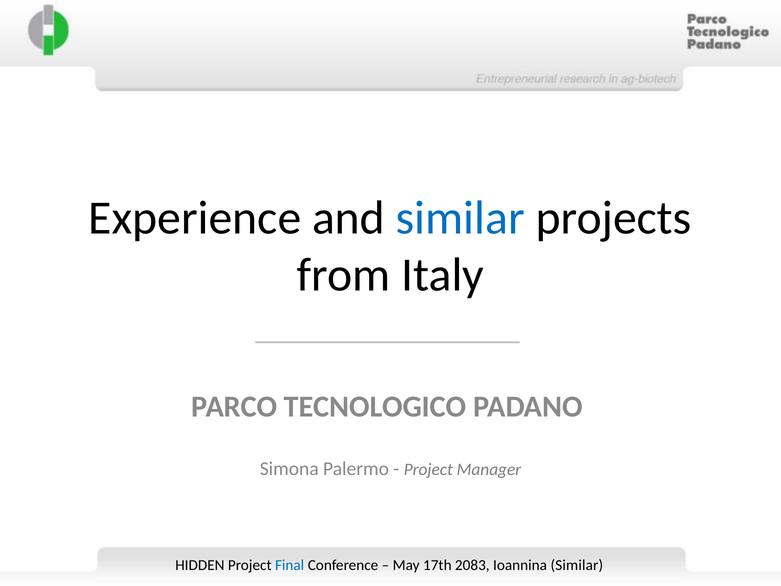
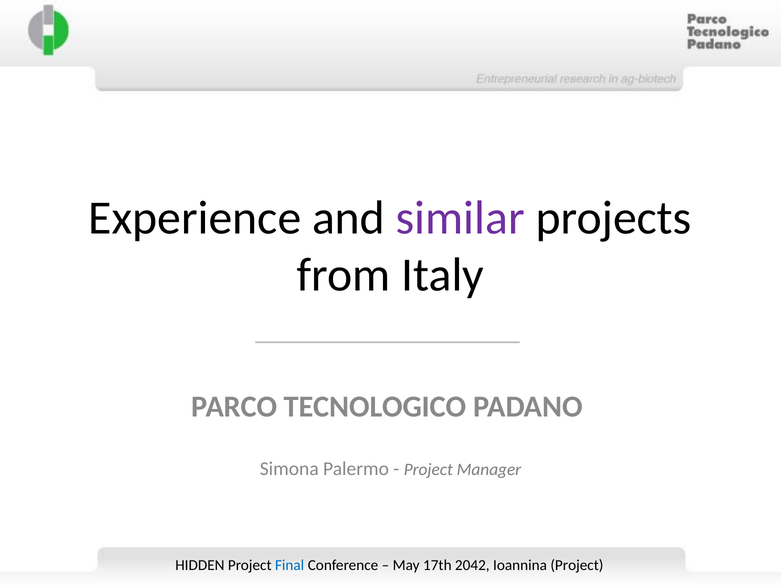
similar at (460, 218) colour: blue -> purple
2083: 2083 -> 2042
Ioannina Similar: Similar -> Project
